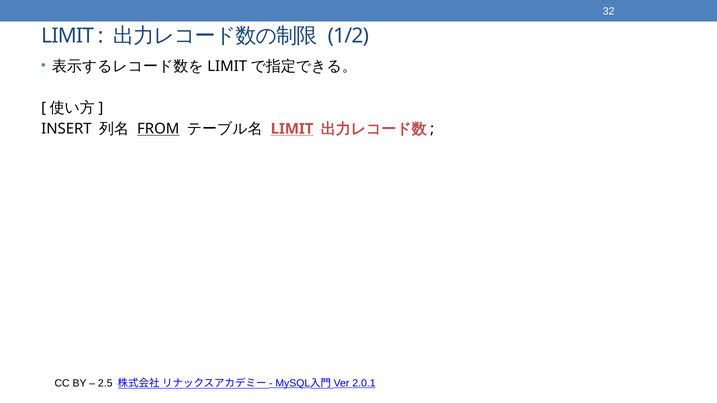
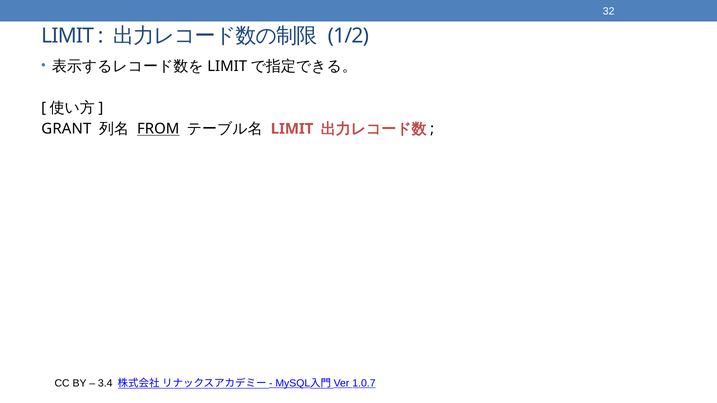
INSERT: INSERT -> GRANT
LIMIT at (292, 129) underline: present -> none
2.5: 2.5 -> 3.4
2.0.1: 2.0.1 -> 1.0.7
